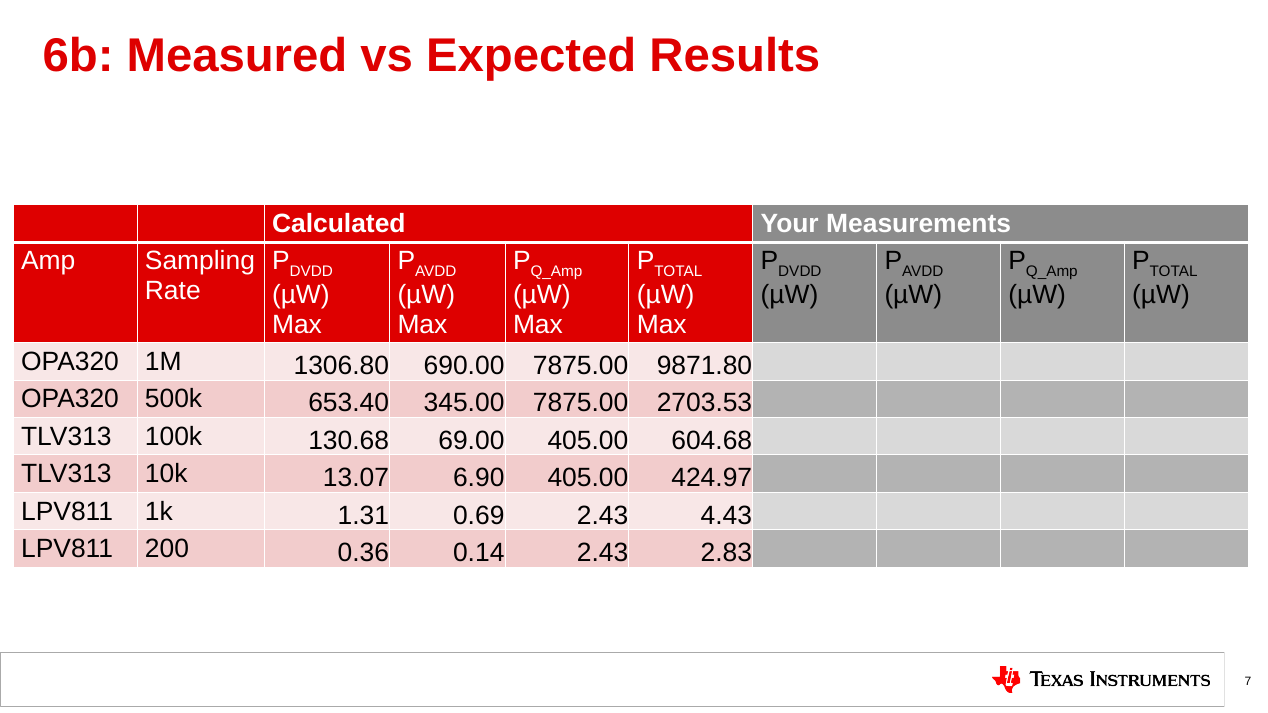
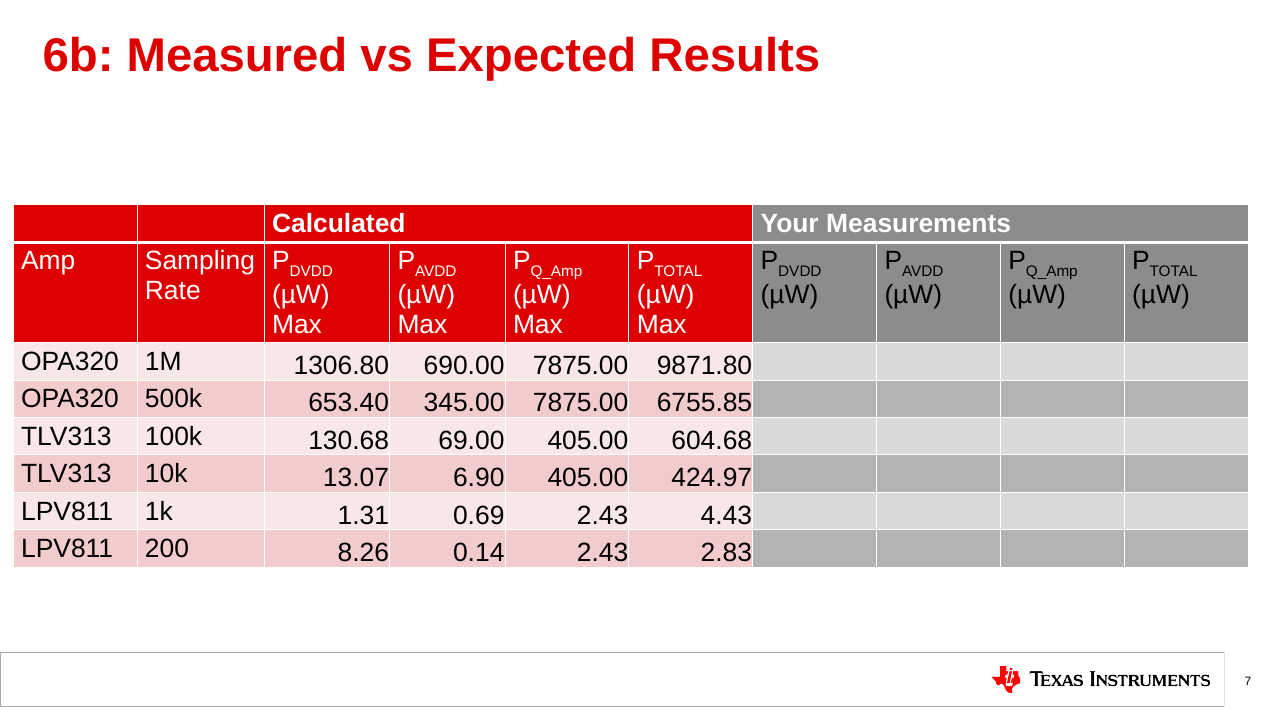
2703.53: 2703.53 -> 6755.85
0.36: 0.36 -> 8.26
